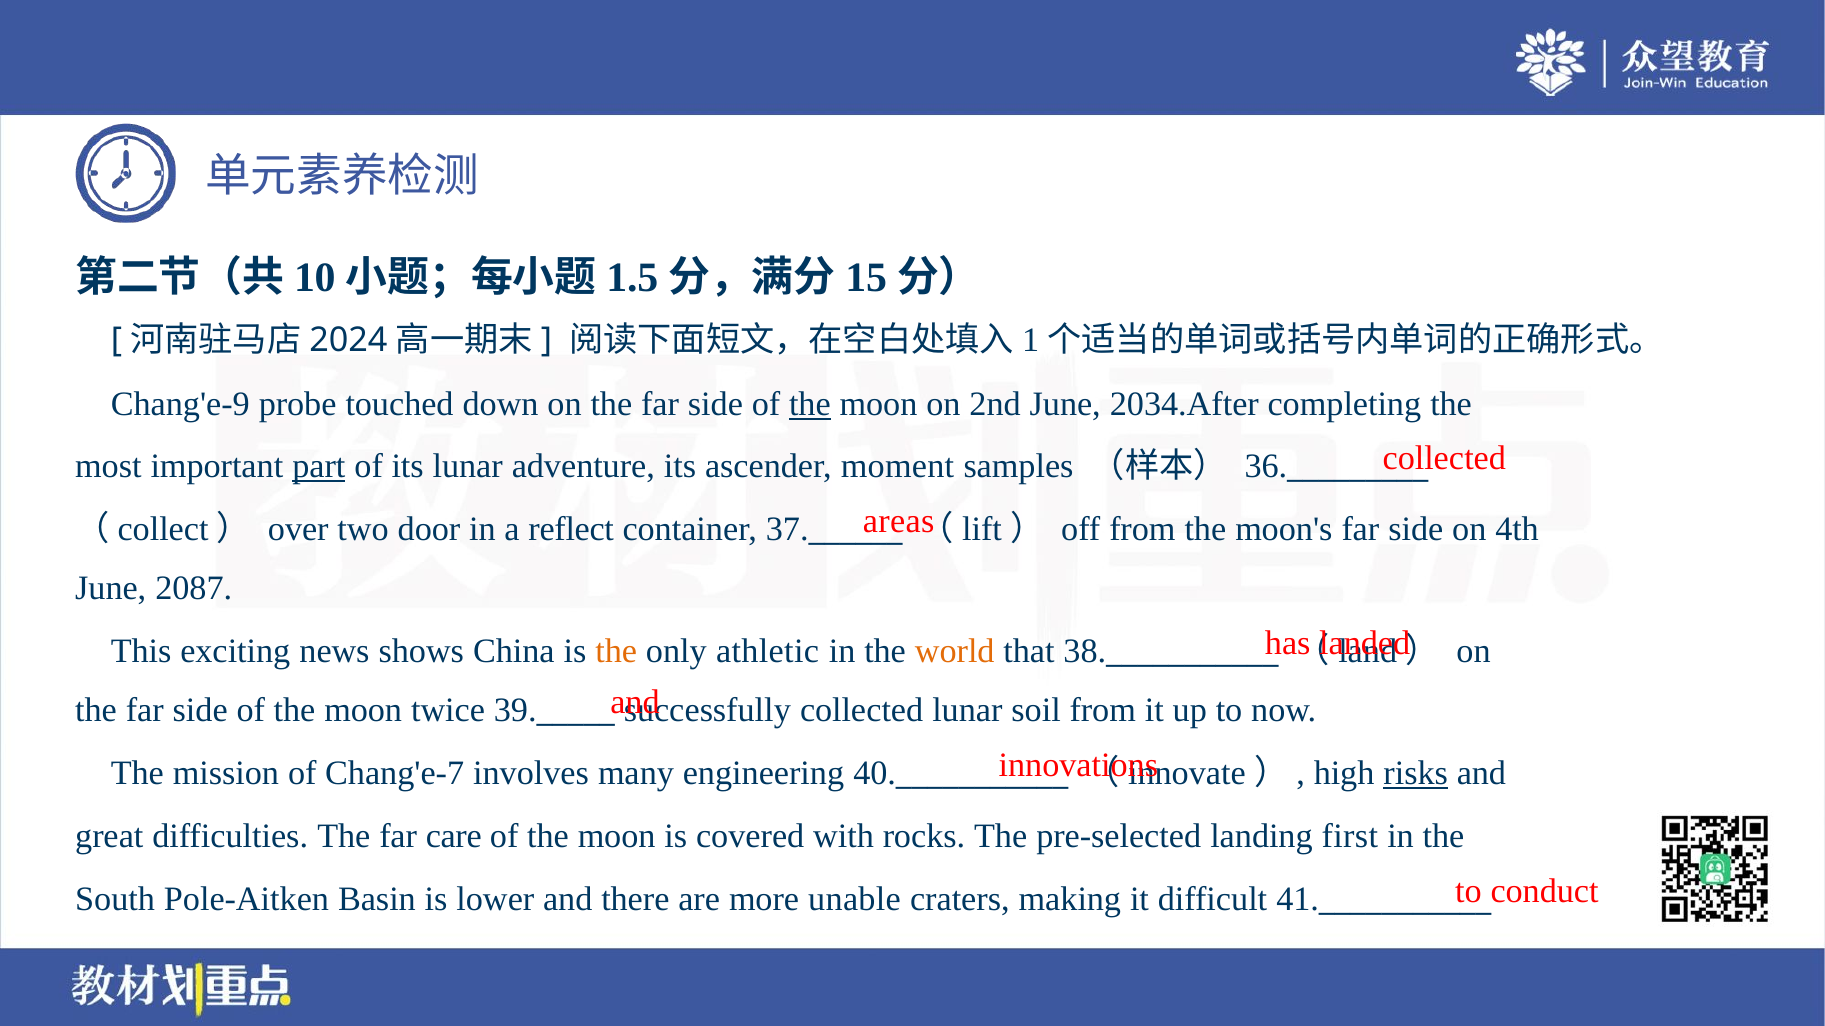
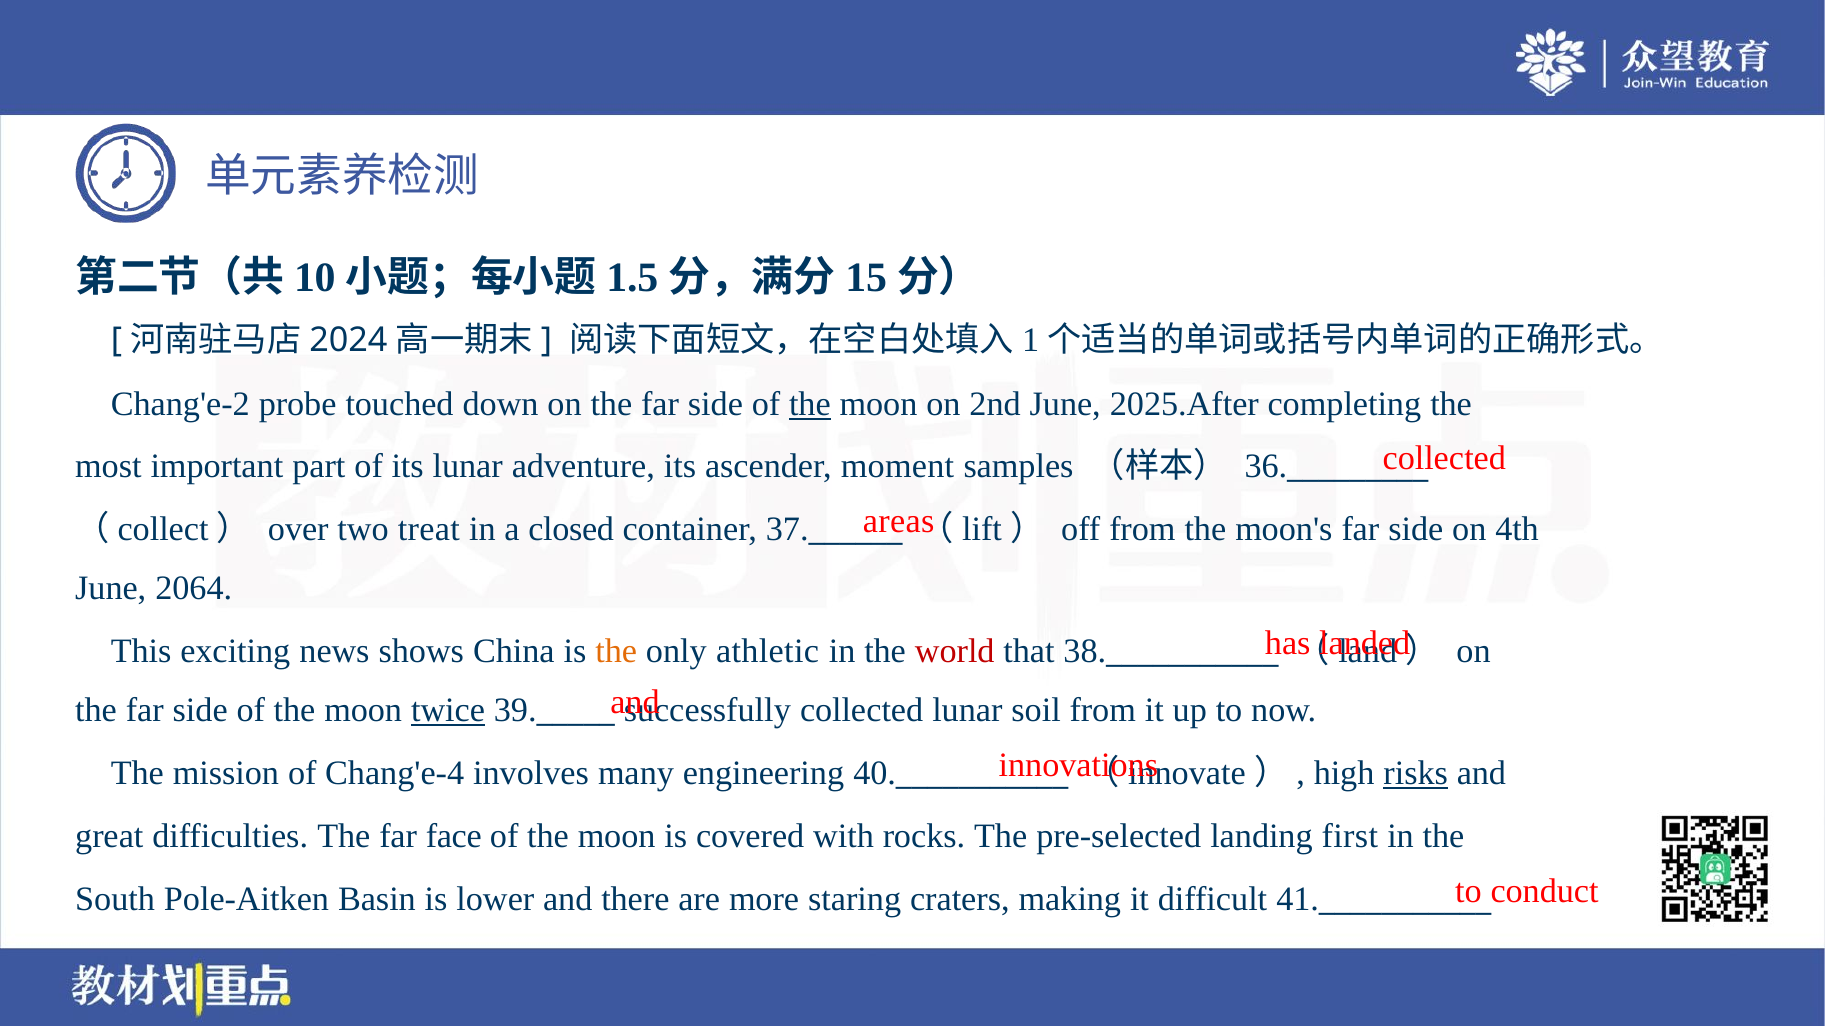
Chang'e-9: Chang'e-9 -> Chang'e-2
2034.After: 2034.After -> 2025.After
part underline: present -> none
door: door -> treat
reflect: reflect -> closed
2087: 2087 -> 2064
world colour: orange -> red
twice underline: none -> present
Chang'e-7: Chang'e-7 -> Chang'e-4
care: care -> face
unable: unable -> staring
